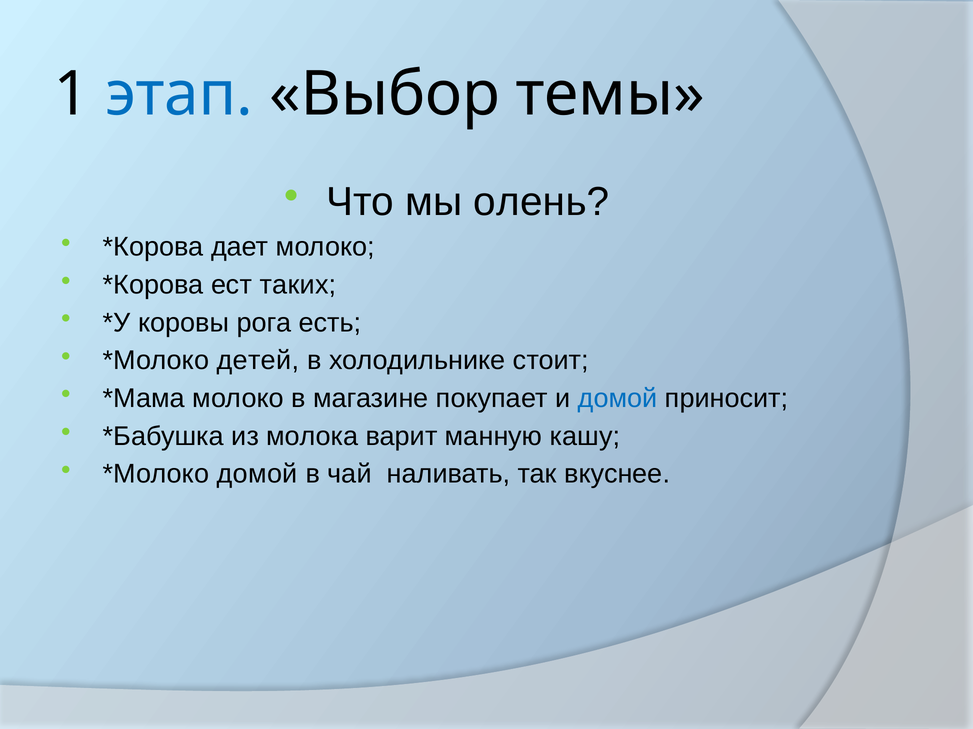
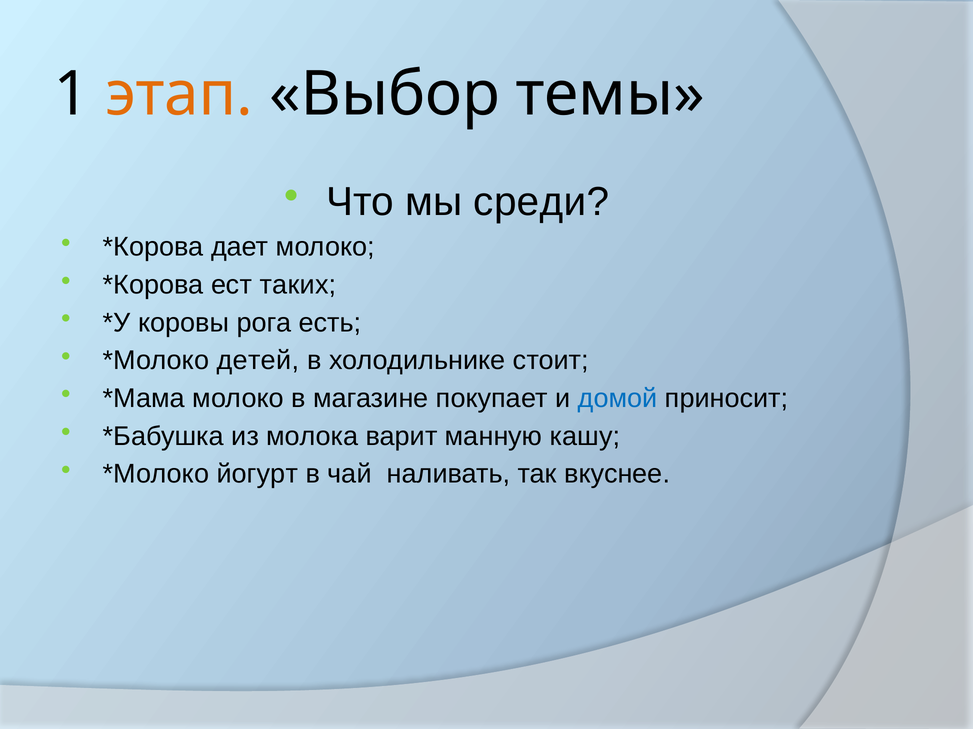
этап colour: blue -> orange
олень: олень -> среди
домой at (257, 474): домой -> йогурт
